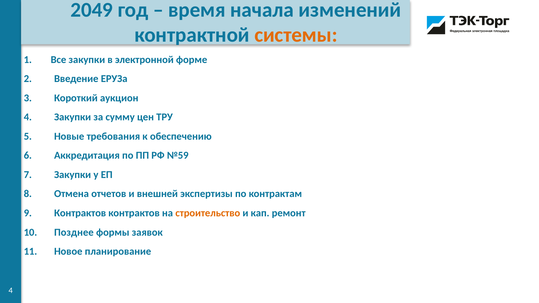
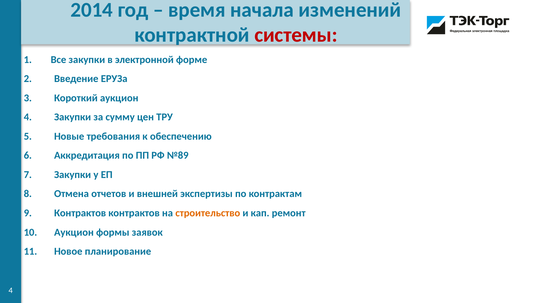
2049: 2049 -> 2014
системы colour: orange -> red
№59: №59 -> №89
Позднее at (74, 232): Позднее -> Аукцион
